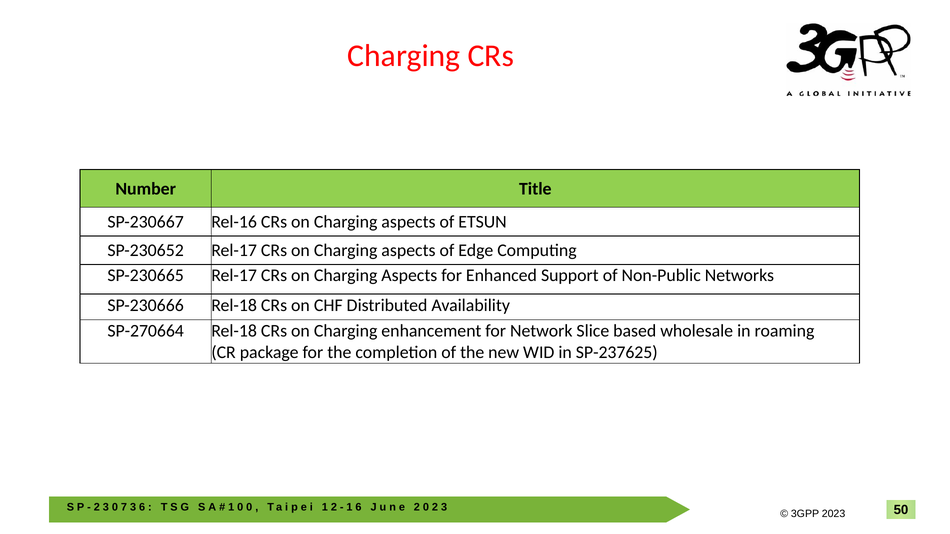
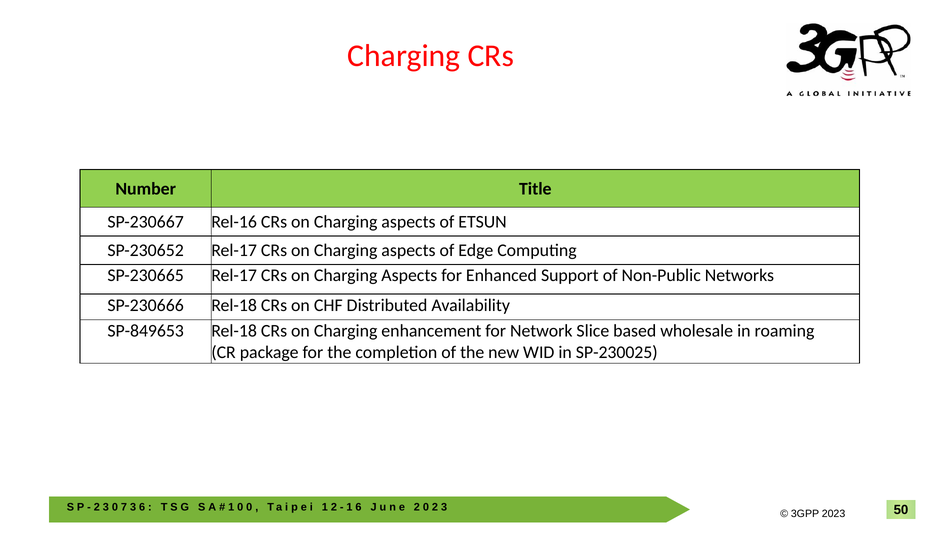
SP-270664: SP-270664 -> SP-849653
SP-237625: SP-237625 -> SP-230025
